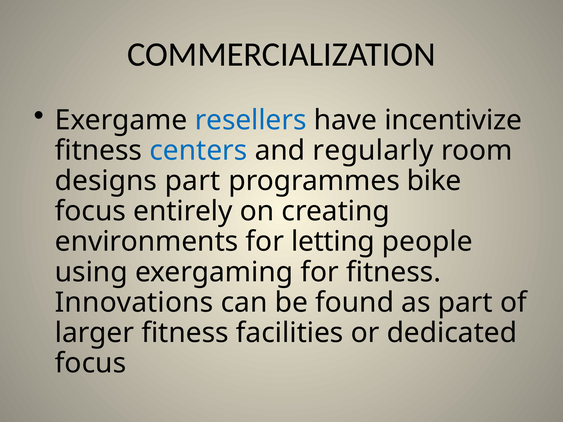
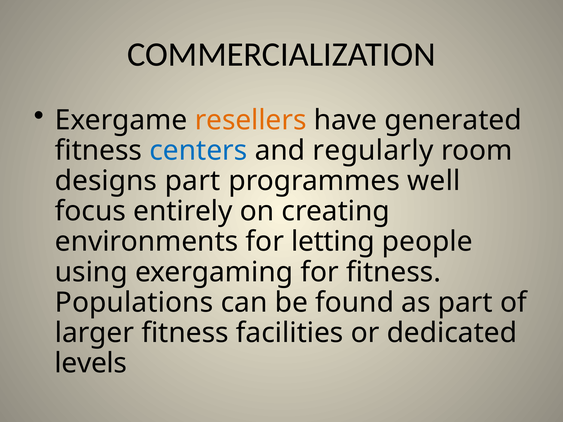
resellers colour: blue -> orange
incentivize: incentivize -> generated
bike: bike -> well
Innovations: Innovations -> Populations
focus at (91, 363): focus -> levels
